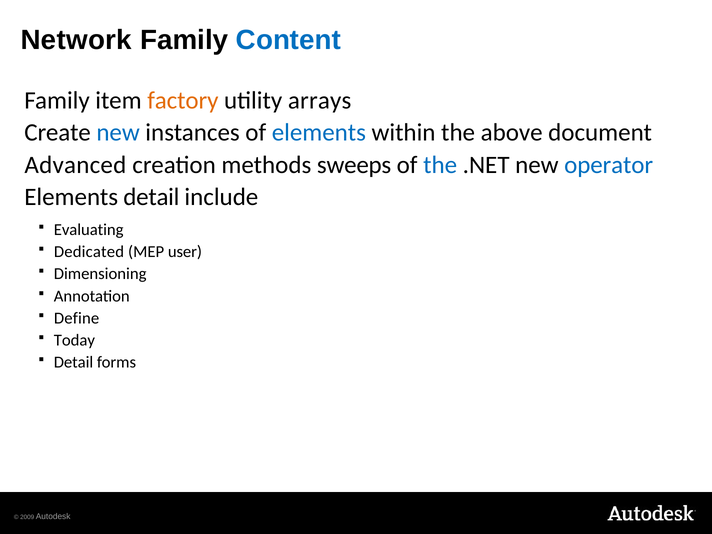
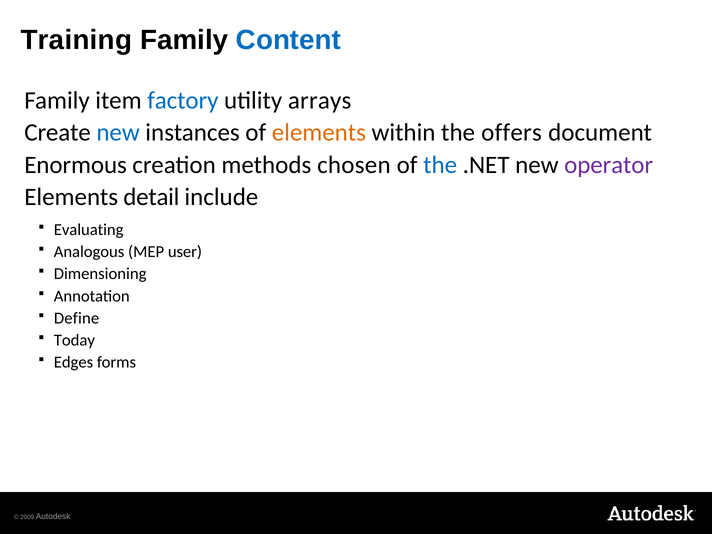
Network: Network -> Training
factory colour: orange -> blue
elements at (319, 133) colour: blue -> orange
above: above -> offers
Advanced: Advanced -> Enormous
sweeps: sweeps -> chosen
operator colour: blue -> purple
Dedicated: Dedicated -> Analogous
Detail at (74, 362): Detail -> Edges
